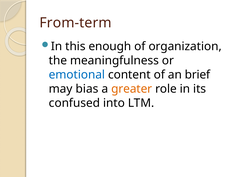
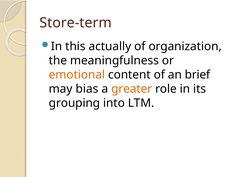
From-term: From-term -> Store-term
enough: enough -> actually
emotional colour: blue -> orange
confused: confused -> grouping
